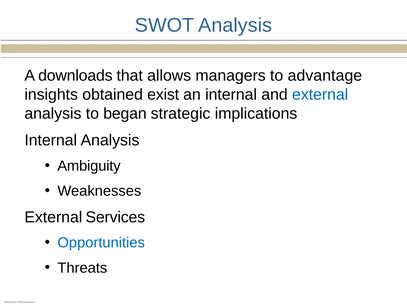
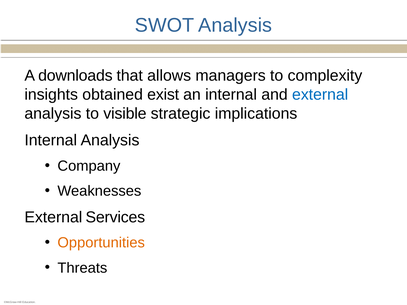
advantage: advantage -> complexity
began: began -> visible
Ambiguity: Ambiguity -> Company
Opportunities colour: blue -> orange
